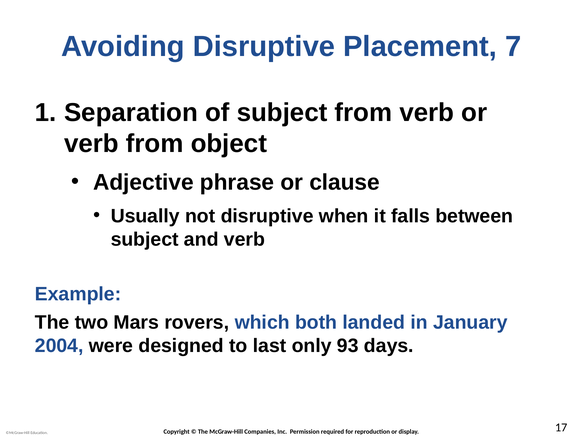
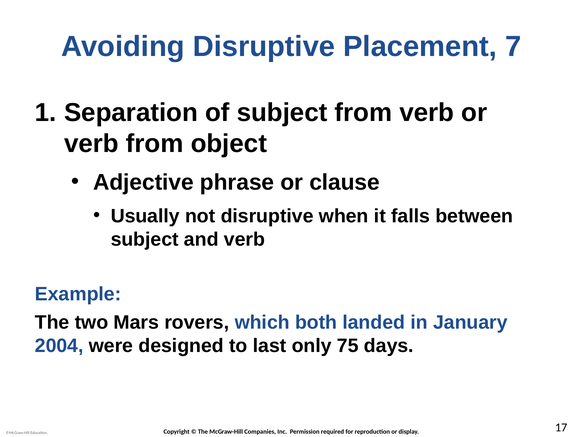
93: 93 -> 75
